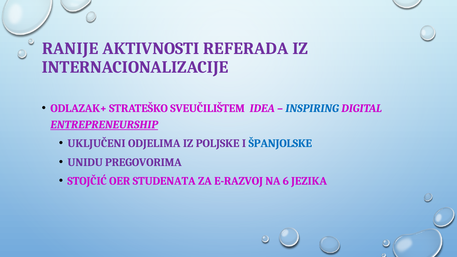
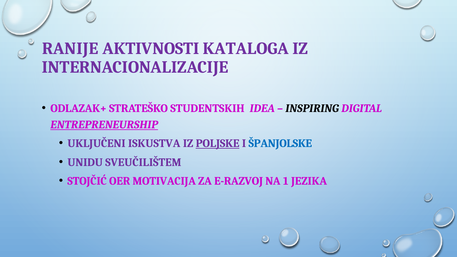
REFERADA: REFERADA -> KATALOGA
SVEUČILIŠTEM: SVEUČILIŠTEM -> STUDENTSKIH
INSPIRING colour: blue -> black
ODJELIMA: ODJELIMA -> ISKUSTVA
POLJSKE underline: none -> present
PREGOVORIMA: PREGOVORIMA -> SVEUČILIŠTEM
STUDENATA: STUDENATA -> MOTIVACIJA
6: 6 -> 1
